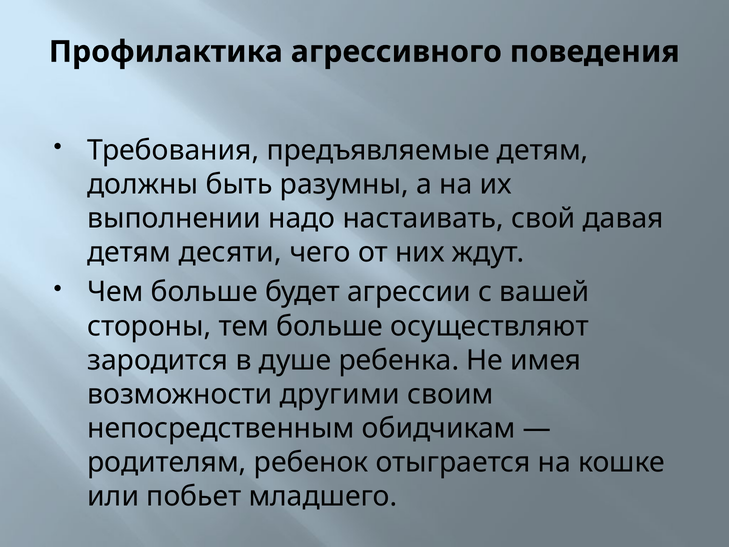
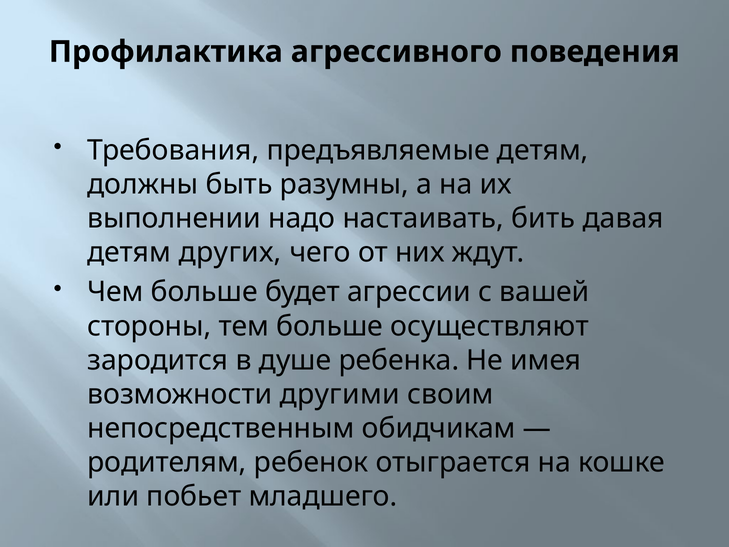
свой: свой -> бить
десяти: десяти -> других
